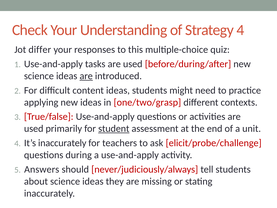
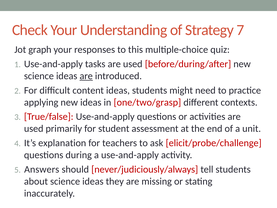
Strategy 4: 4 -> 7
differ: differ -> graph
student underline: present -> none
It’s inaccurately: inaccurately -> explanation
